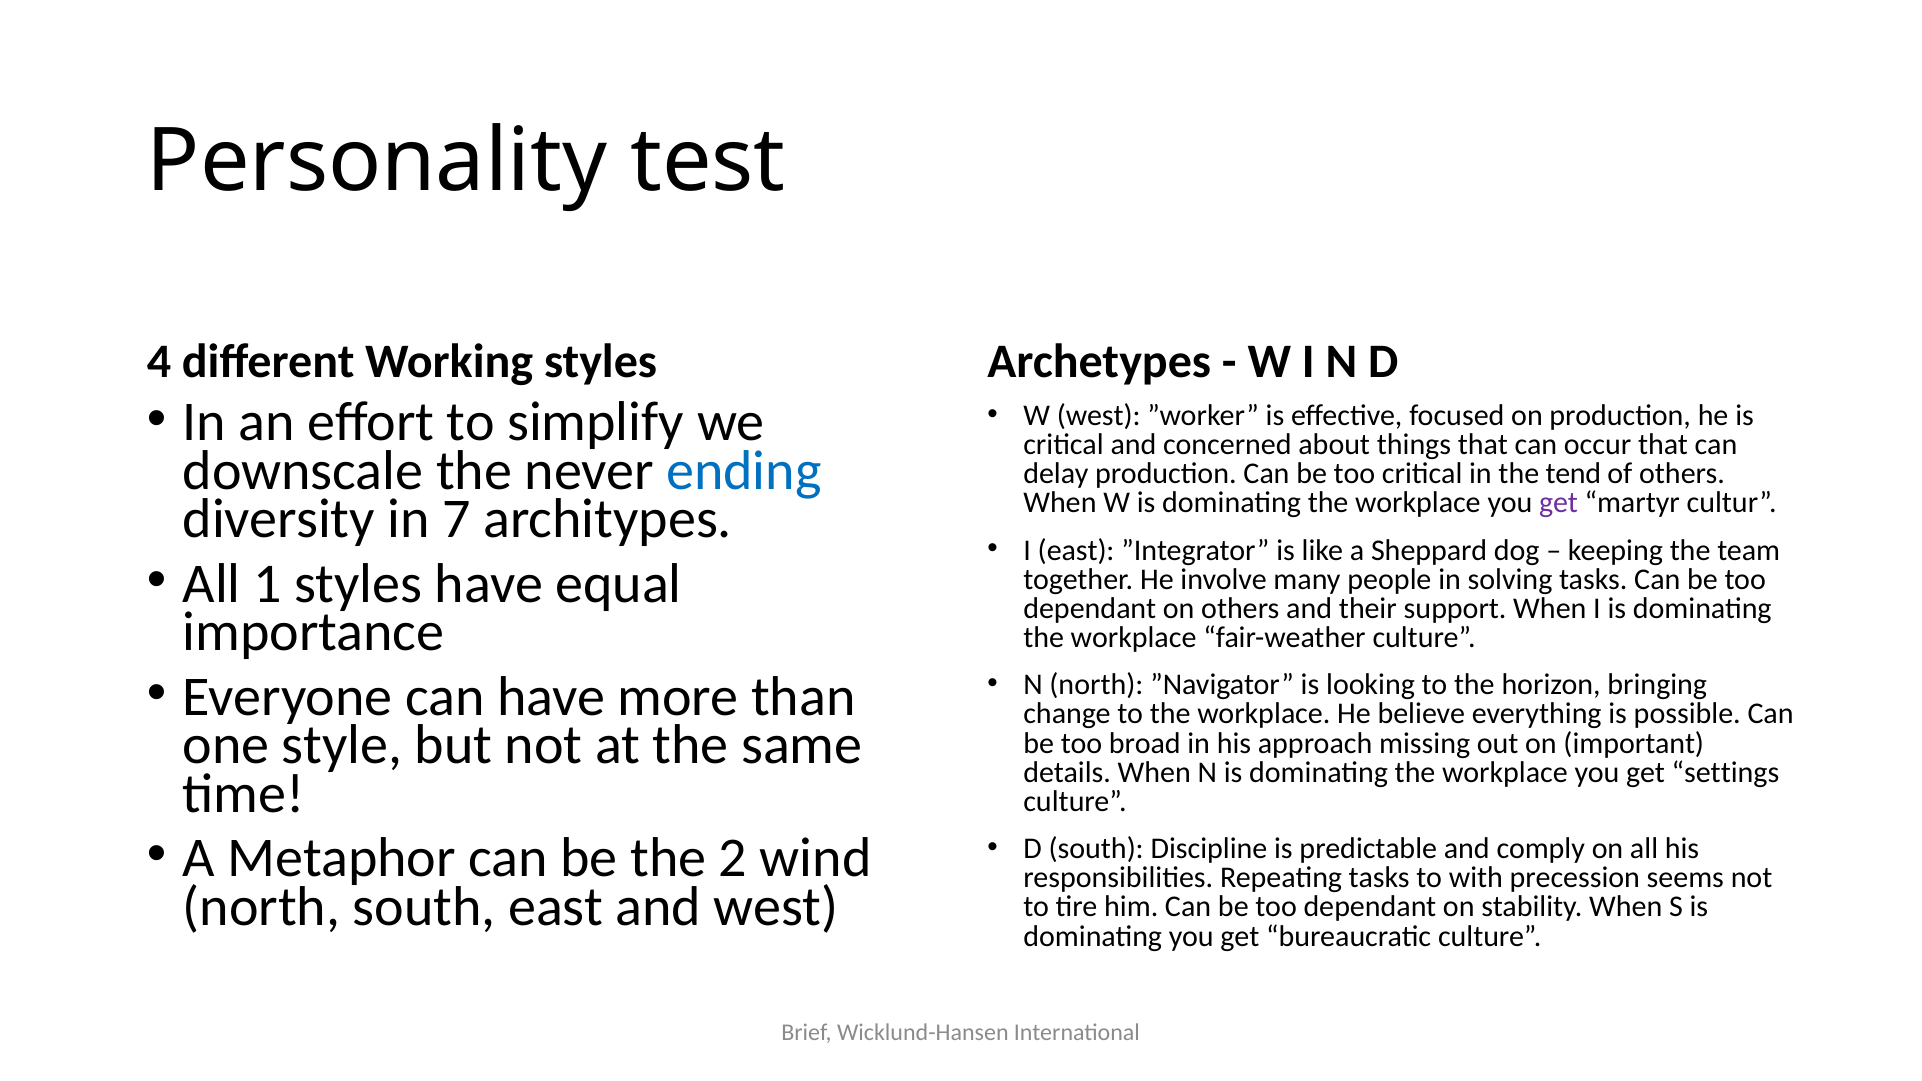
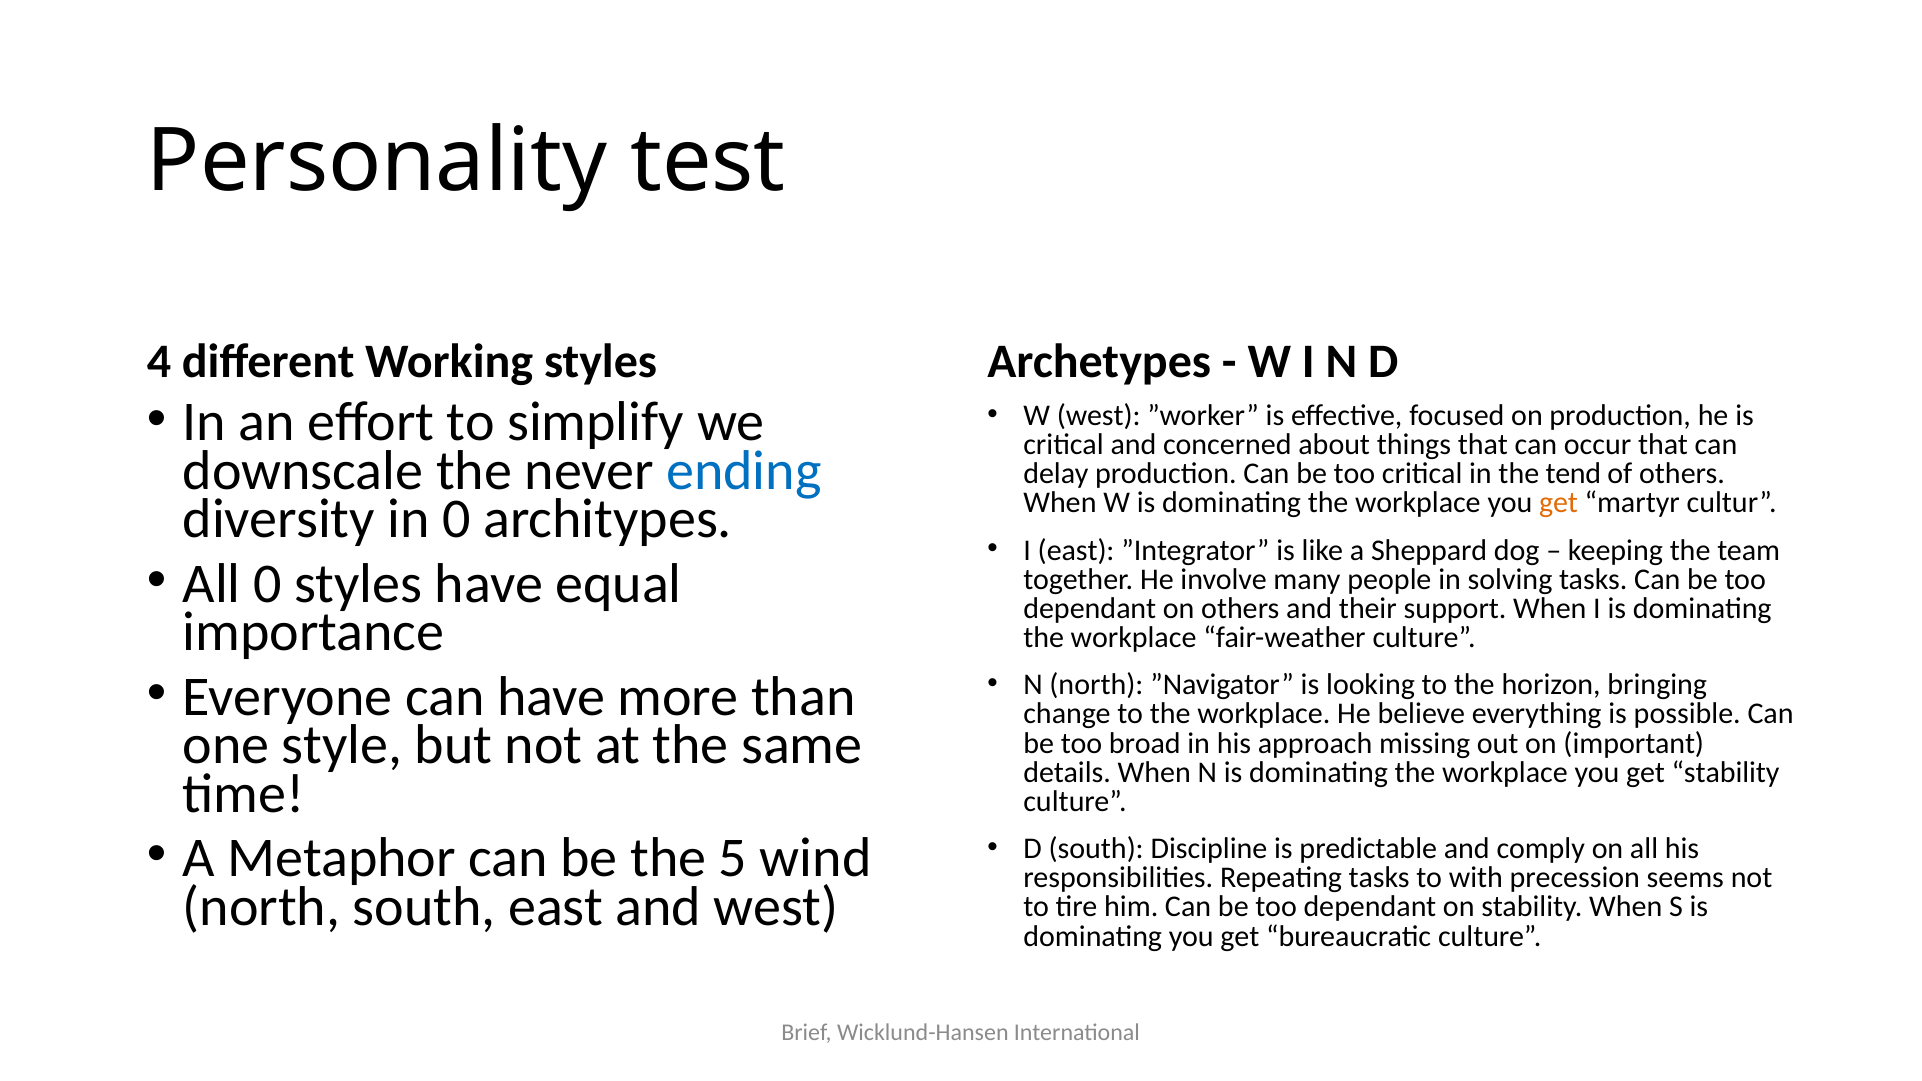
get at (1559, 503) colour: purple -> orange
in 7: 7 -> 0
All 1: 1 -> 0
get settings: settings -> stability
2: 2 -> 5
